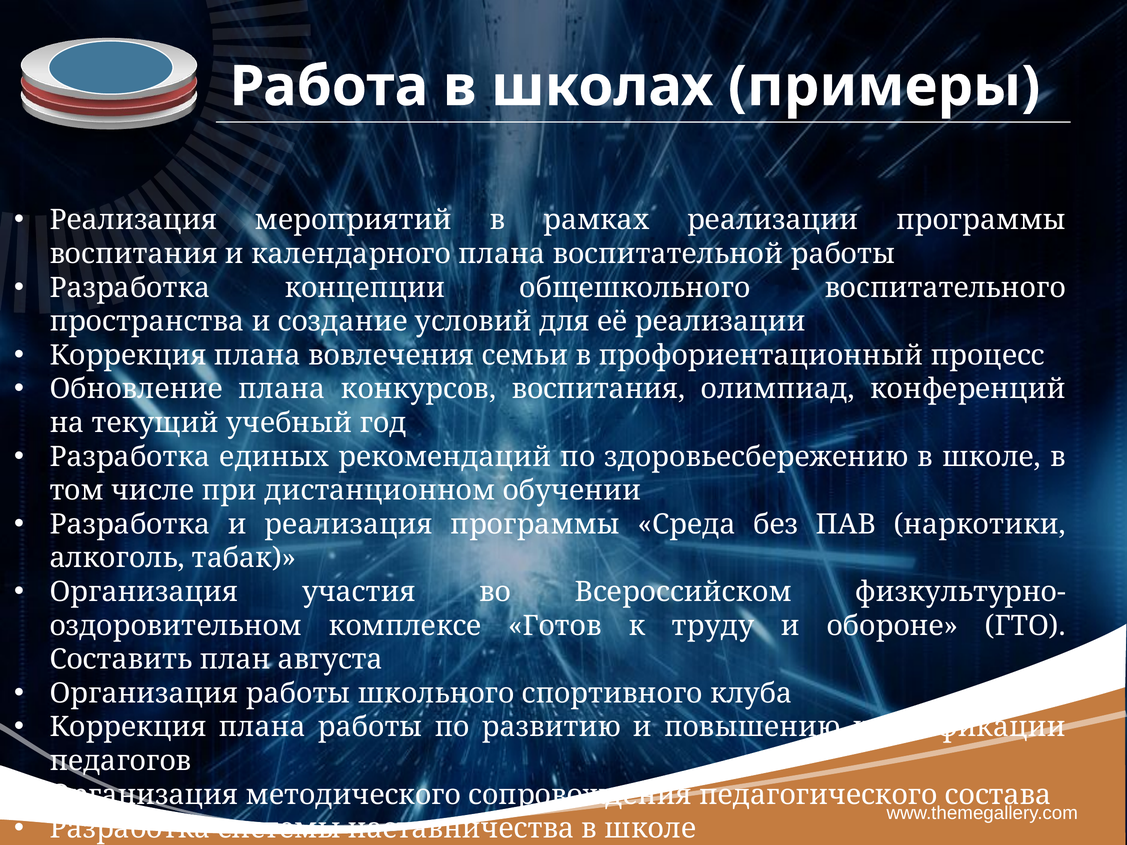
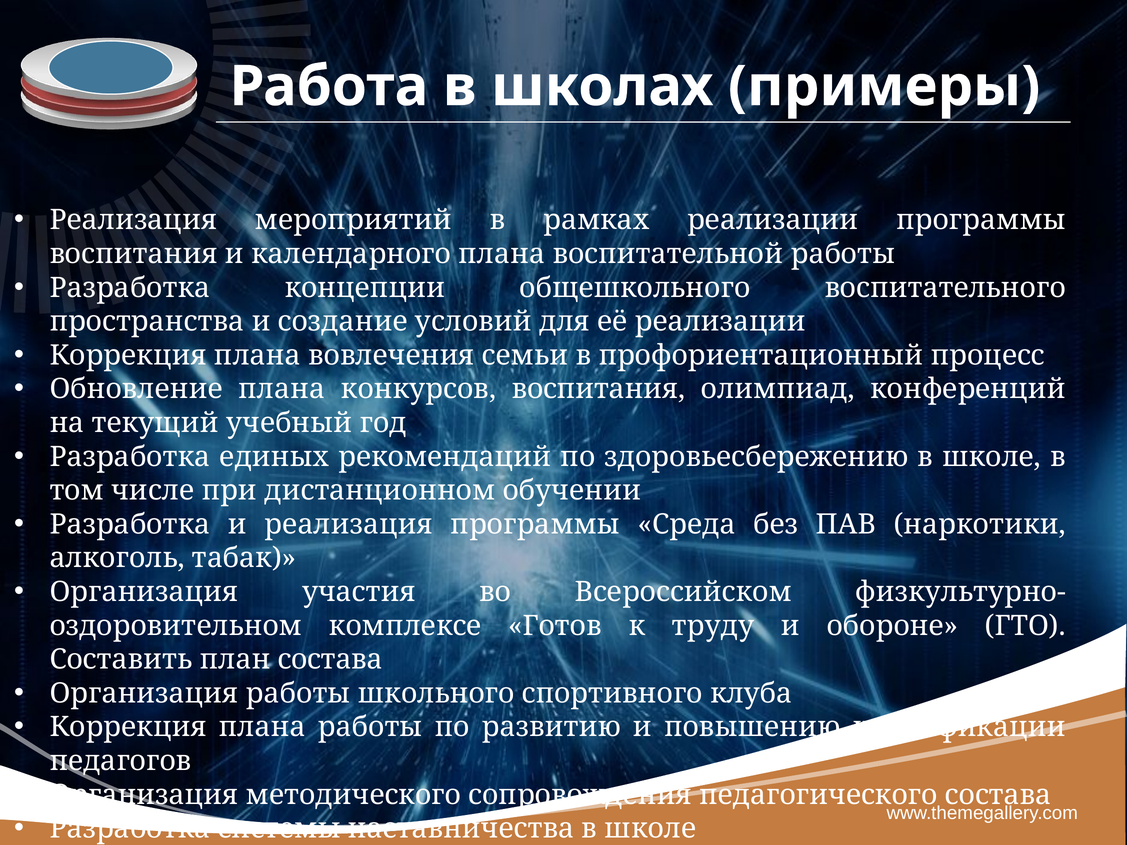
план августа: августа -> состава
